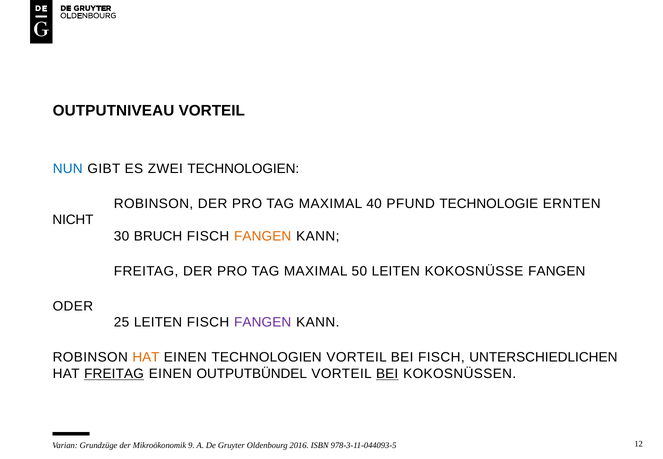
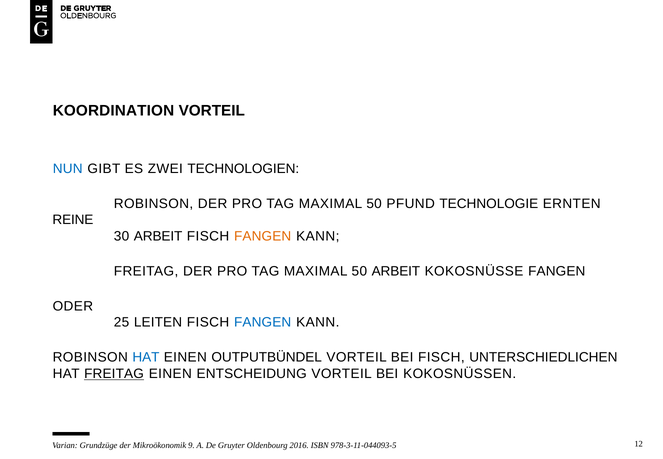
OUTPUTNIVEAU: OUTPUTNIVEAU -> KOORDINATION
40 at (374, 204): 40 -> 50
NICHT: NICHT -> REINE
30 BRUCH: BRUCH -> ARBEIT
50 LEITEN: LEITEN -> ARBEIT
FANGEN at (263, 322) colour: purple -> blue
HAT at (146, 358) colour: orange -> blue
EINEN TECHNOLOGIEN: TECHNOLOGIEN -> OUTPUTBÜNDEL
OUTPUTBÜNDEL: OUTPUTBÜNDEL -> ENTSCHEIDUNG
BEI at (387, 374) underline: present -> none
